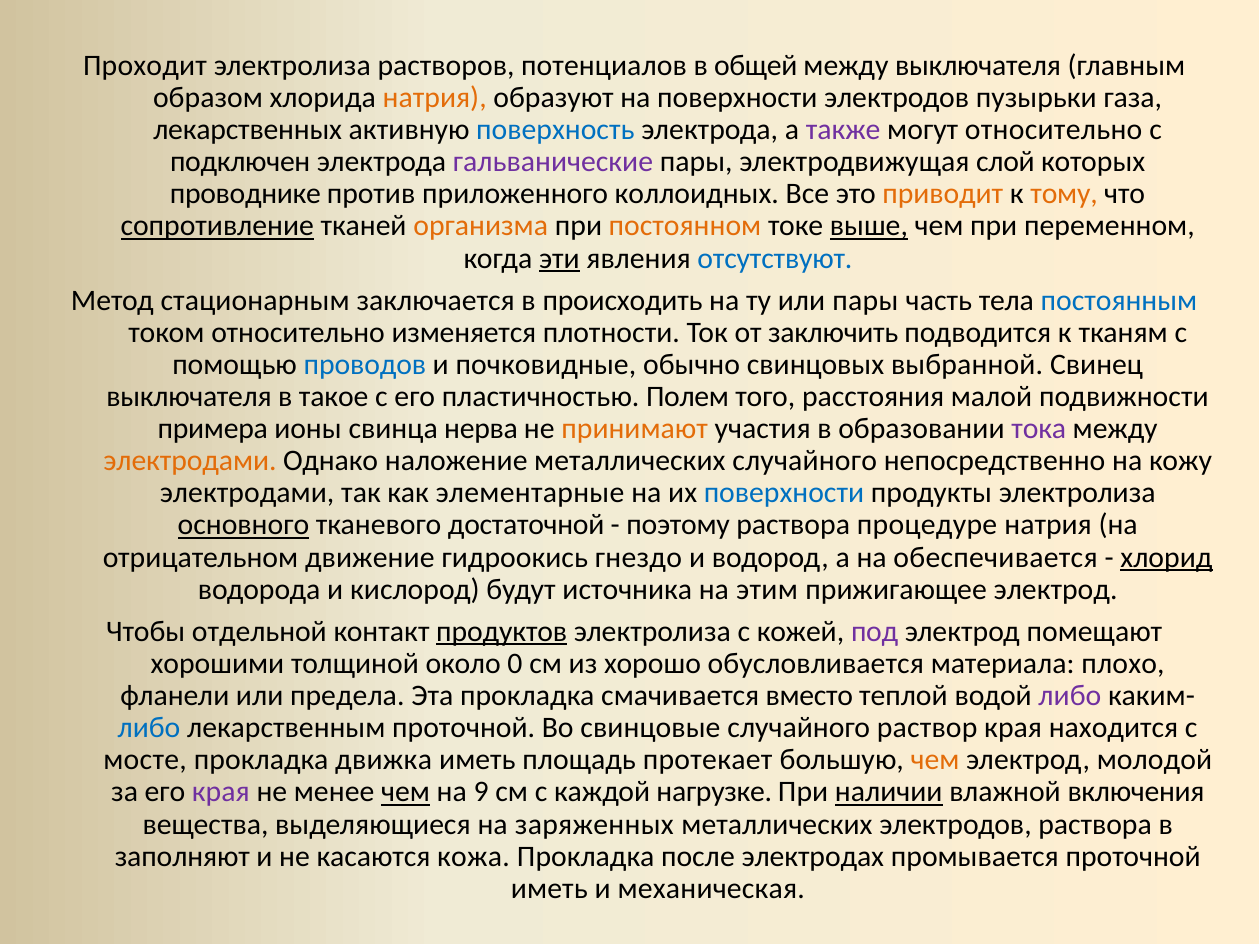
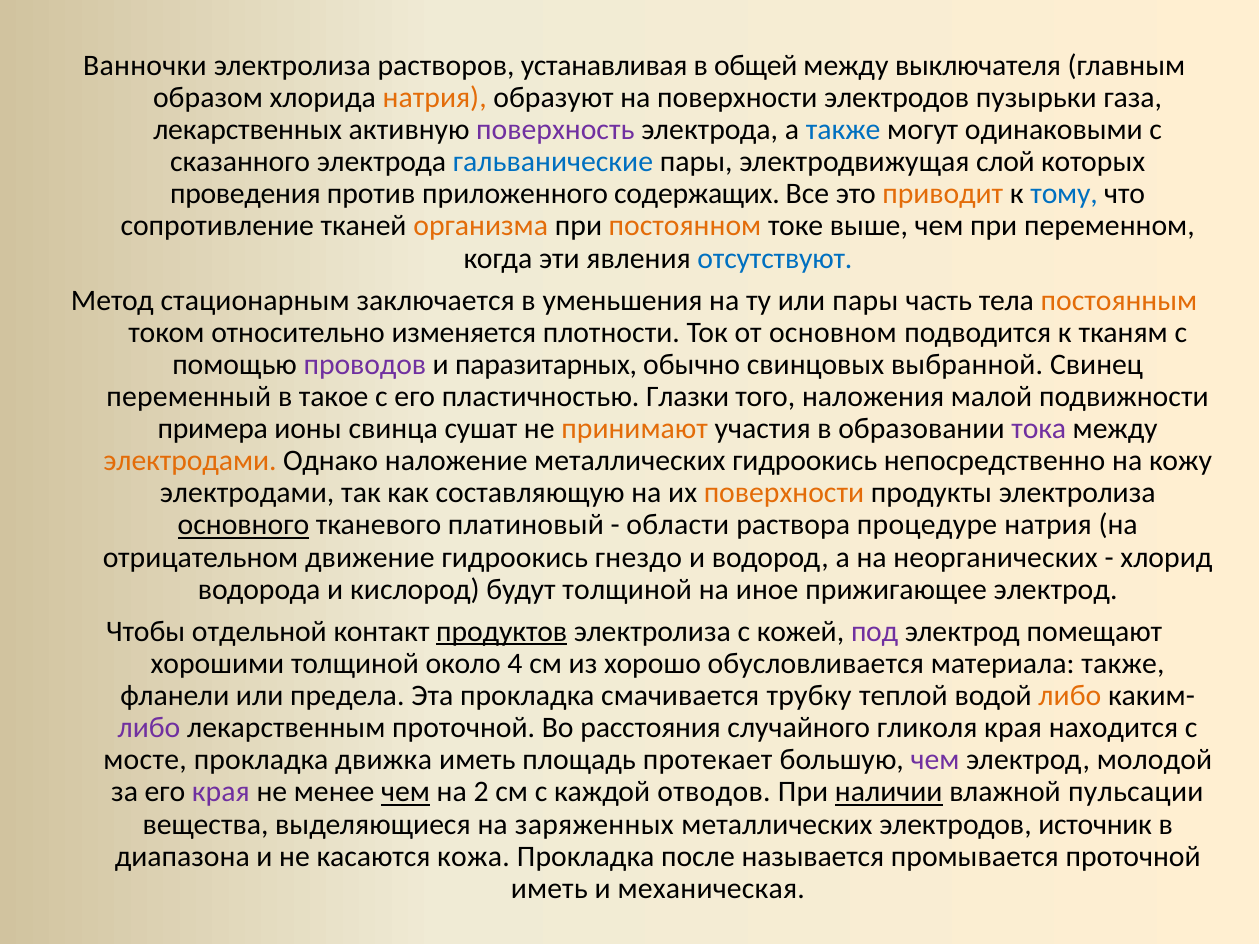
Проходит: Проходит -> Ванночки
потенциалов: потенциалов -> устанавливая
поверхность colour: blue -> purple
также at (843, 130) colour: purple -> blue
могут относительно: относительно -> одинаковыми
подключен: подключен -> сказанного
гальванические colour: purple -> blue
проводнике: проводнике -> проведения
коллоидных: коллоидных -> содержащих
тому colour: orange -> blue
сопротивление underline: present -> none
выше underline: present -> none
эти underline: present -> none
происходить: происходить -> уменьшения
постоянным colour: blue -> orange
заключить: заключить -> основном
проводов colour: blue -> purple
почковидные: почковидные -> паразитарных
выключателя at (189, 397): выключателя -> переменный
Полем: Полем -> Глазки
расстояния: расстояния -> наложения
нерва: нерва -> сушат
металлических случайного: случайного -> гидроокись
элементарные: элементарные -> составляющую
поверхности at (784, 493) colour: blue -> orange
достаточной: достаточной -> платиновый
поэтому: поэтому -> области
обеспечивается: обеспечивается -> неорганических
хлорид underline: present -> none
будут источника: источника -> толщиной
этим: этим -> иное
0: 0 -> 4
материала плохо: плохо -> также
вместо: вместо -> трубку
либо at (1070, 696) colour: purple -> orange
либо at (149, 728) colour: blue -> purple
свинцовые: свинцовые -> расстояния
раствор: раствор -> гликоля
чем at (935, 760) colour: orange -> purple
9: 9 -> 2
нагрузке: нагрузке -> отводов
включения: включения -> пульсации
электродов раствора: раствора -> источник
заполняют: заполняют -> диапазона
электродах: электродах -> называется
